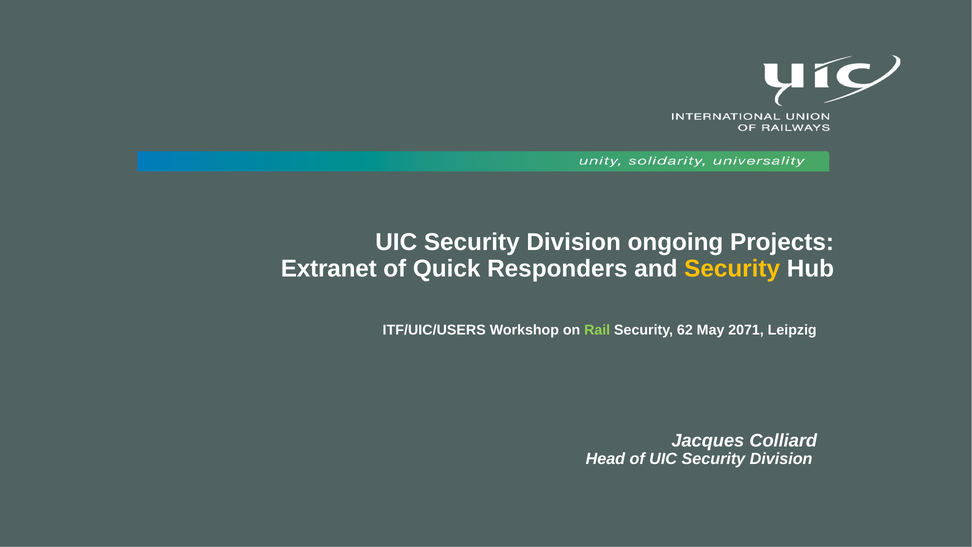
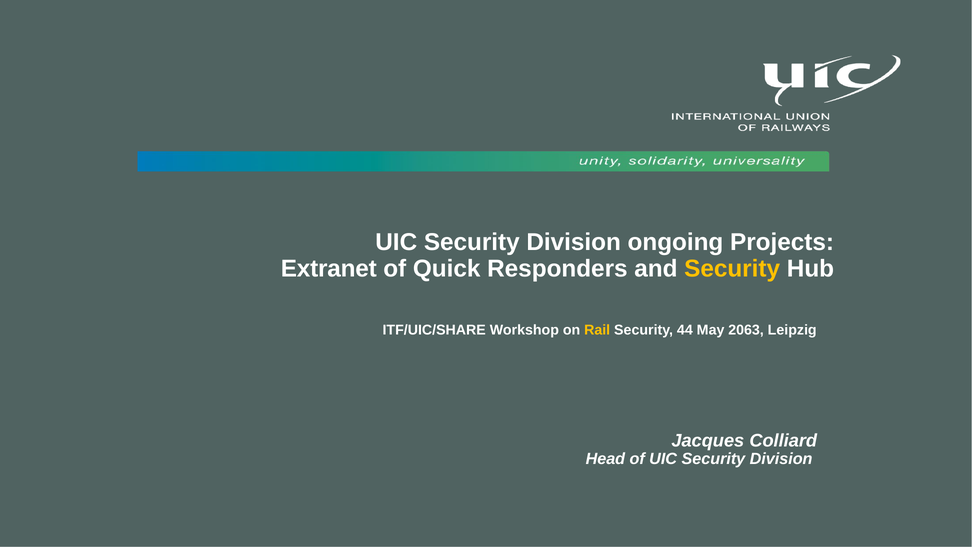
ITF/UIC/USERS: ITF/UIC/USERS -> ITF/UIC/SHARE
Rail colour: light green -> yellow
62: 62 -> 44
2071: 2071 -> 2063
